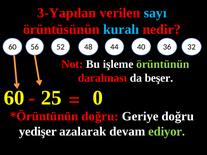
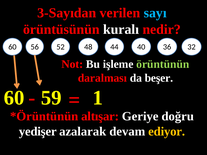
3-Yapılan: 3-Yapılan -> 3-Sayıdan
kuralı colour: light blue -> white
25: 25 -> 59
0: 0 -> 1
doğru at (100, 116): doğru -> altışar
ediyor colour: light green -> yellow
